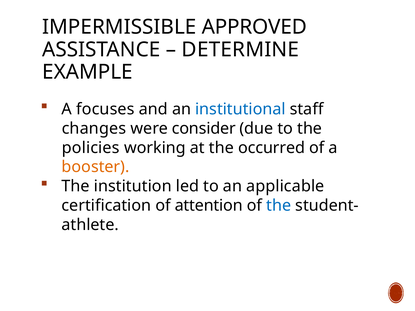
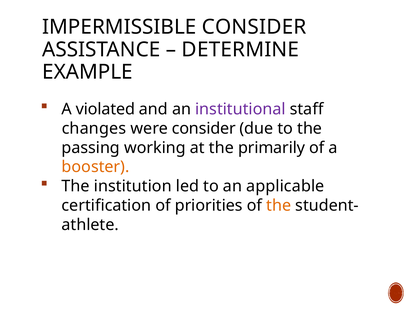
IMPERMISSIBLE APPROVED: APPROVED -> CONSIDER
focuses: focuses -> violated
institutional colour: blue -> purple
policies: policies -> passing
occurred: occurred -> primarily
attention: attention -> priorities
the at (279, 206) colour: blue -> orange
